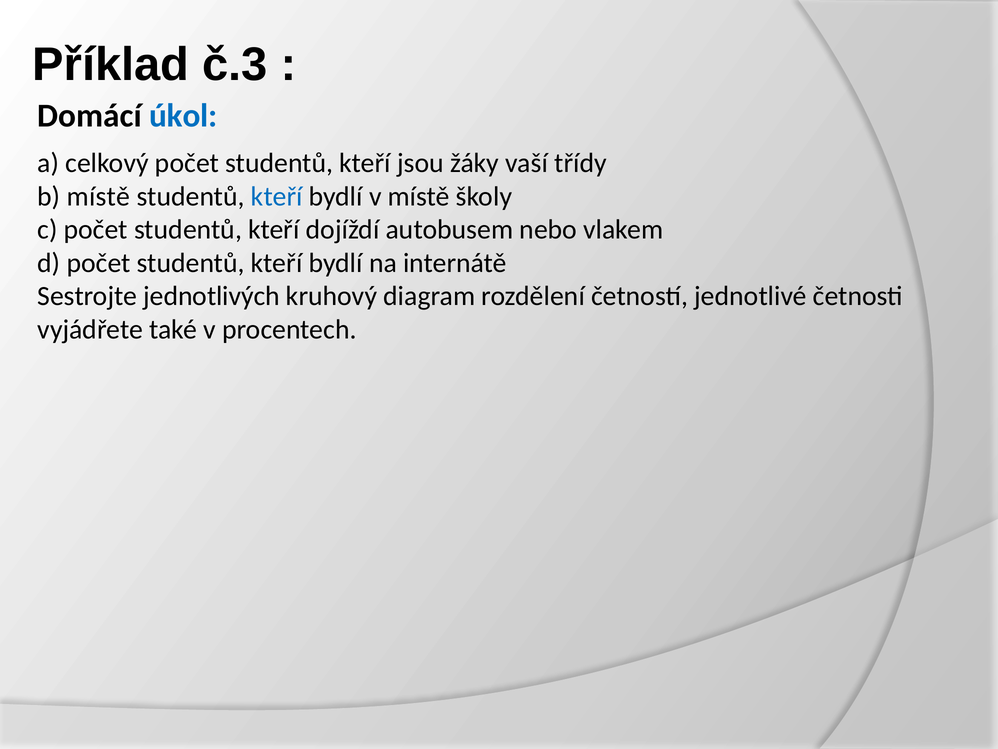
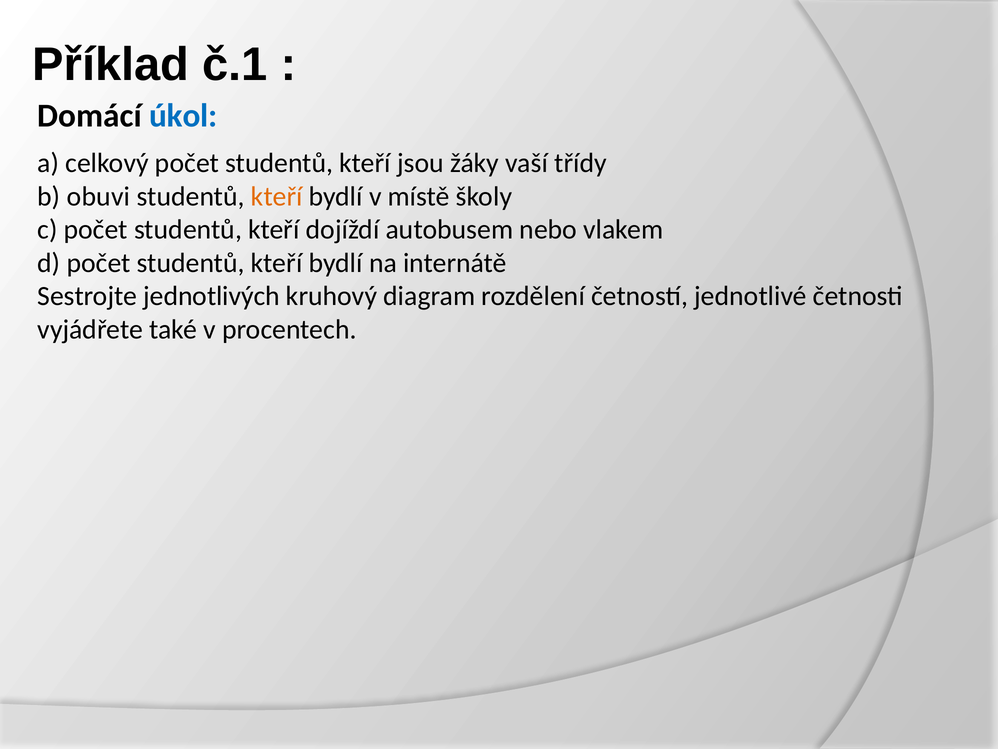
č.3: č.3 -> č.1
b místě: místě -> obuvi
kteří at (277, 196) colour: blue -> orange
